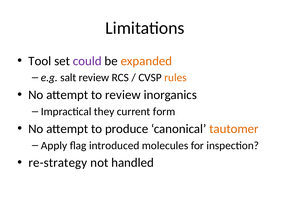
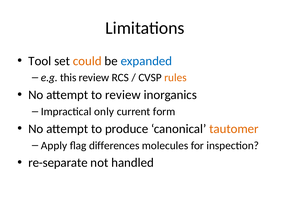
could colour: purple -> orange
expanded colour: orange -> blue
salt: salt -> this
they: they -> only
introduced: introduced -> differences
re-strategy: re-strategy -> re-separate
